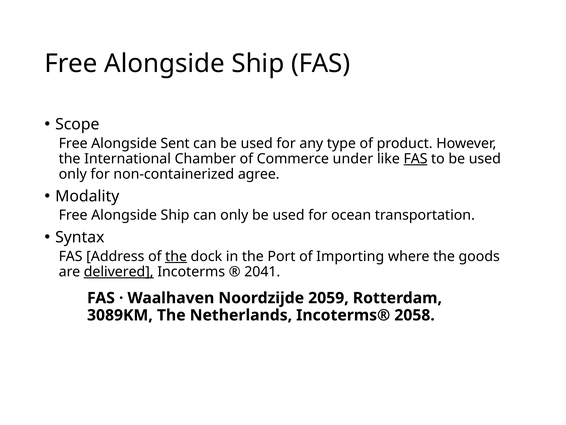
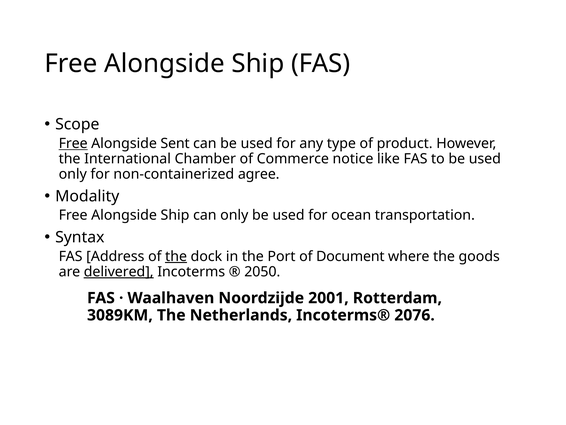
Free at (73, 143) underline: none -> present
under: under -> notice
FAS at (416, 159) underline: present -> none
Importing: Importing -> Document
2041: 2041 -> 2050
2059: 2059 -> 2001
2058: 2058 -> 2076
